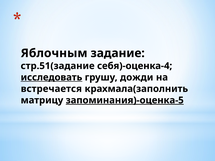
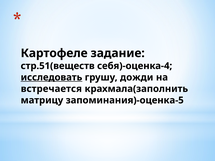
Яблочным: Яблочным -> Картофеле
стр.51(задание: стр.51(задание -> стр.51(веществ
запоминания)-оценка-5 underline: present -> none
